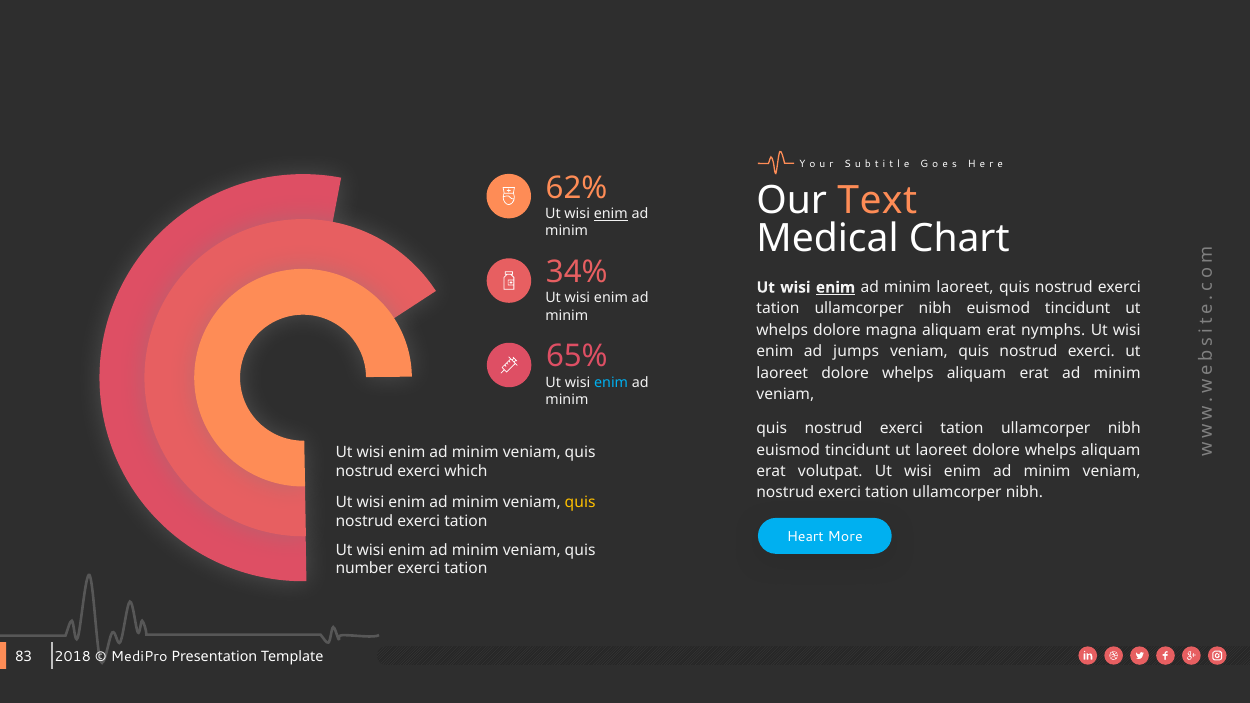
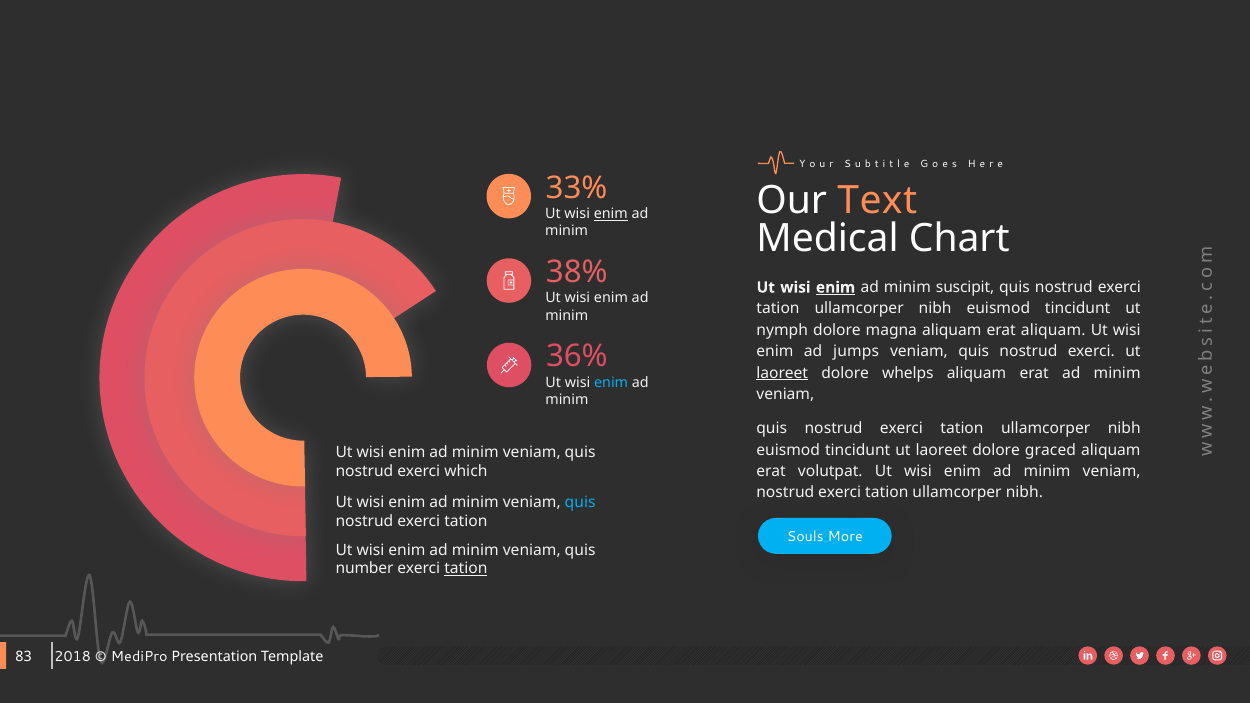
62%: 62% -> 33%
34%: 34% -> 38%
minim laoreet: laoreet -> suscipit
whelps at (782, 330): whelps -> nymph
erat nymphs: nymphs -> aliquam
65%: 65% -> 36%
laoreet at (782, 373) underline: none -> present
whelps at (1051, 450): whelps -> graced
quis at (580, 502) colour: yellow -> light blue
Heart: Heart -> Souls
tation at (466, 569) underline: none -> present
